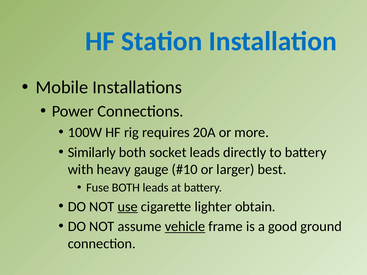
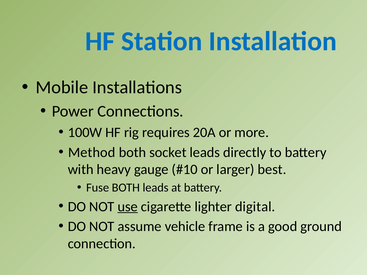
Similarly: Similarly -> Method
obtain: obtain -> digital
vehicle underline: present -> none
